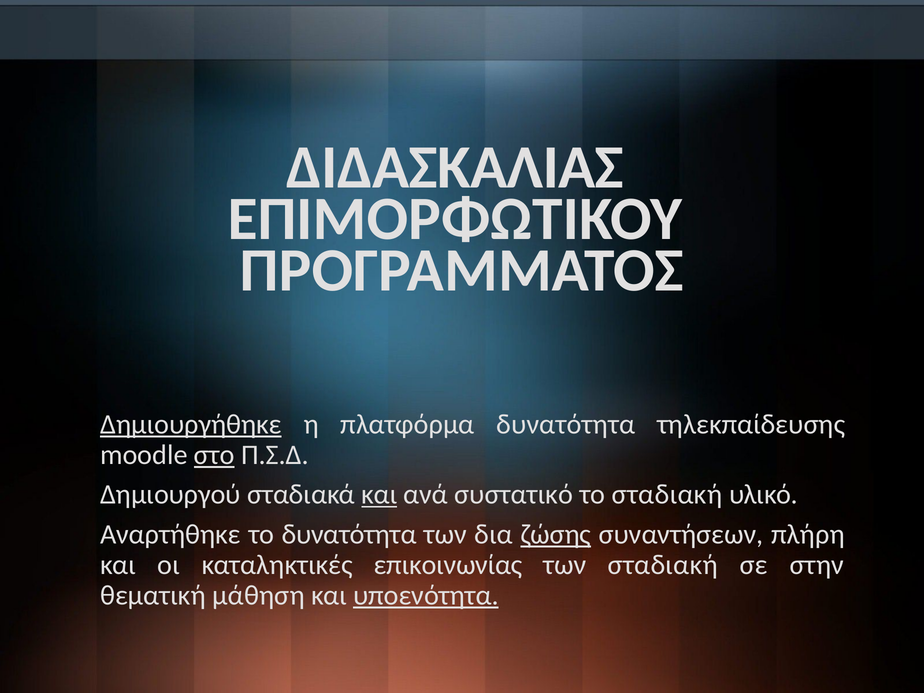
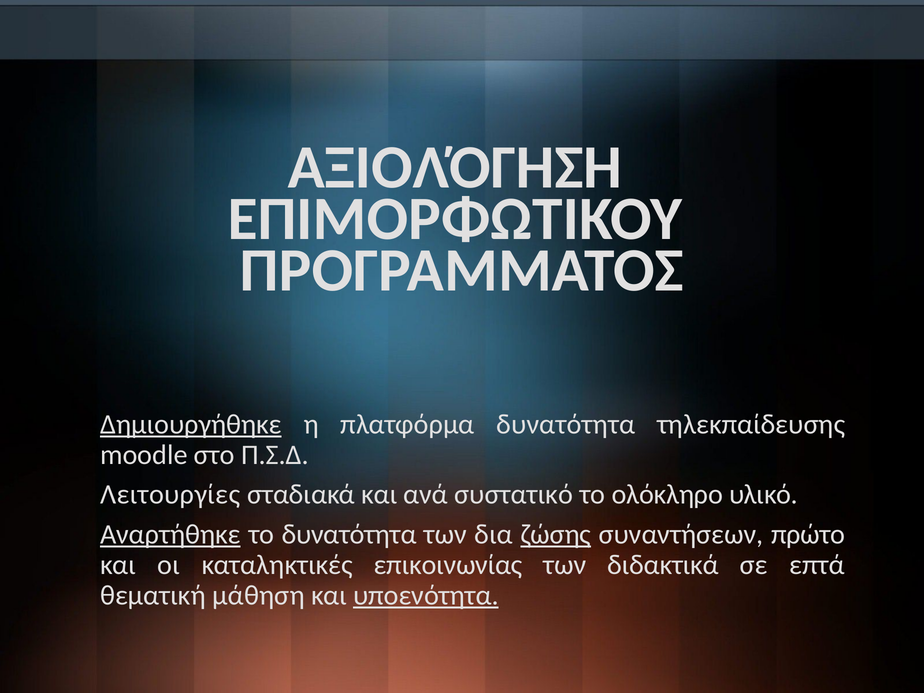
ΔΙΔΑΣΚΑΛΙΑΣ: ΔΙΔΑΣΚΑΛΙΑΣ -> ΑΞΙΟΛΌΓΗΣΗ
στο underline: present -> none
Δημιουργού: Δημιουργού -> Λειτουργίες
και at (379, 495) underline: present -> none
το σταδιακή: σταδιακή -> ολόκληρο
Αναρτήθηκε underline: none -> present
πλήρη: πλήρη -> πρώτο
των σταδιακή: σταδιακή -> διδακτικά
στην: στην -> επτά
